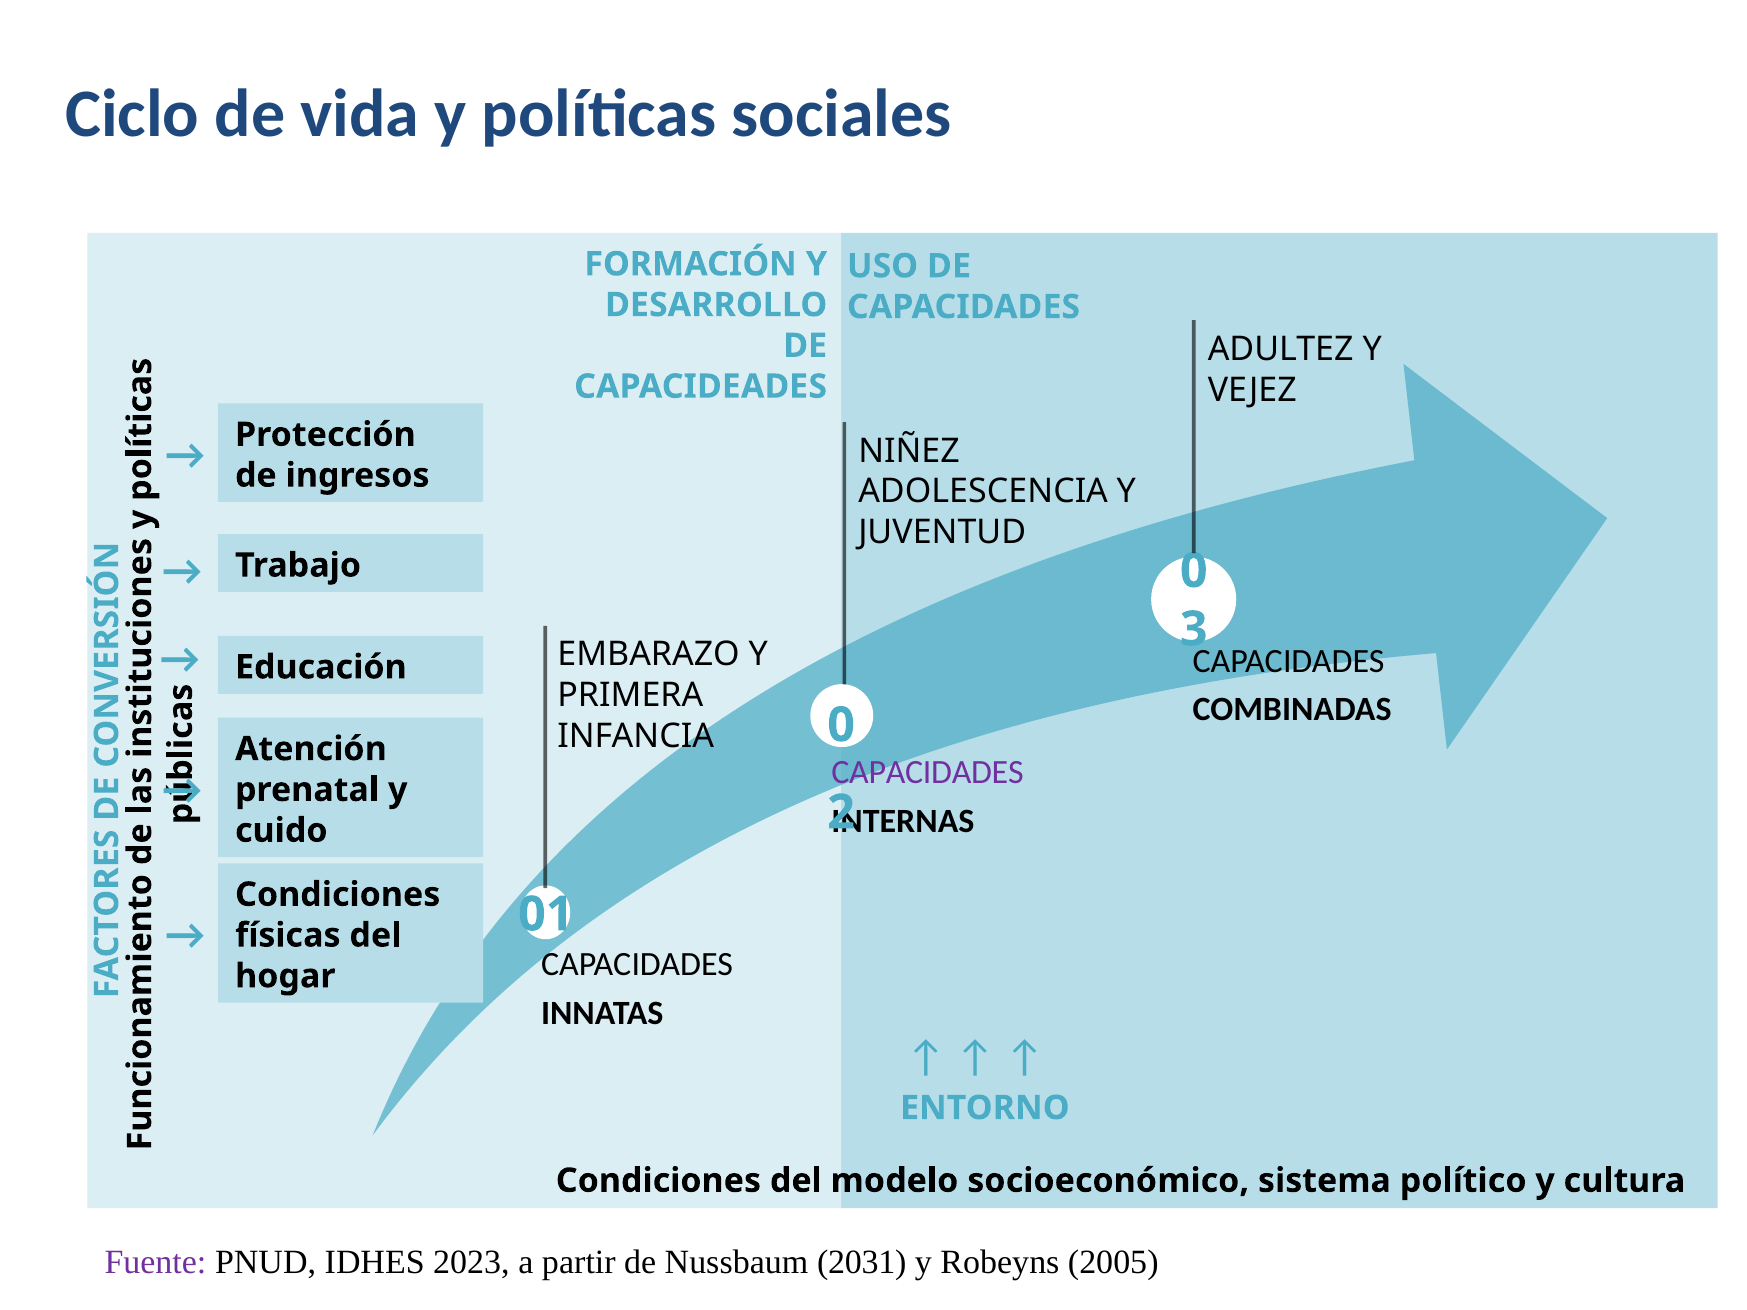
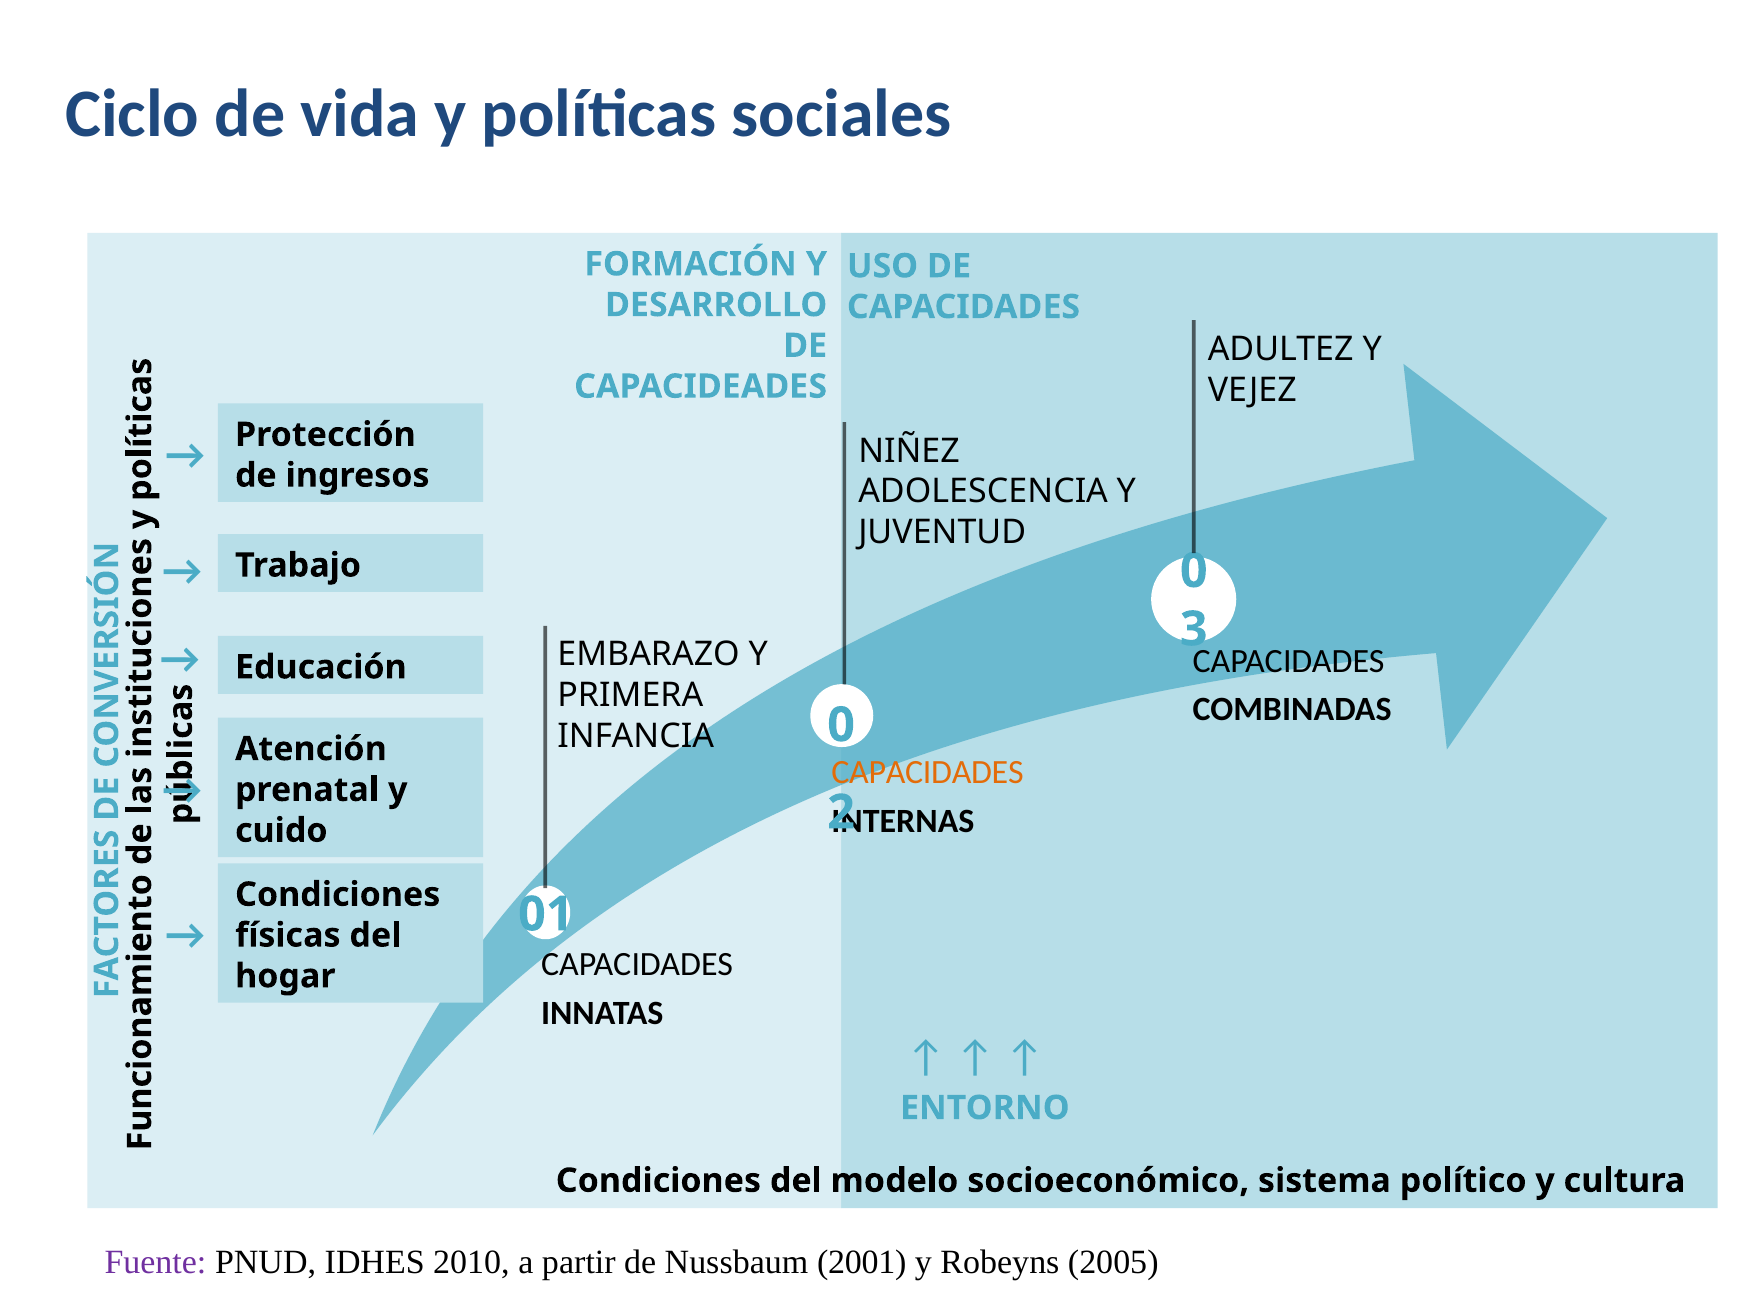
CAPACIDADES at (928, 773) colour: purple -> orange
2023: 2023 -> 2010
2031: 2031 -> 2001
